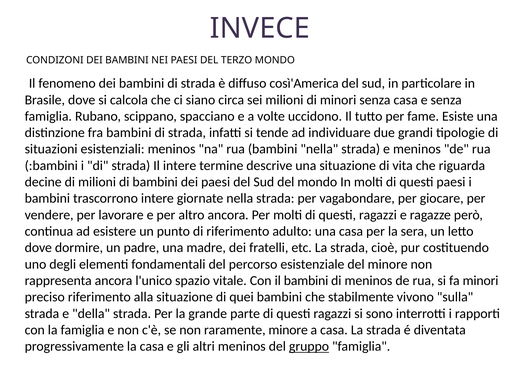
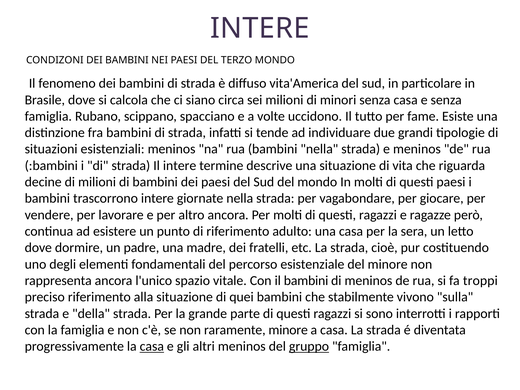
INVECE at (260, 28): INVECE -> INTERE
così'America: così'America -> vita'America
fa minori: minori -> troppi
casa at (152, 346) underline: none -> present
